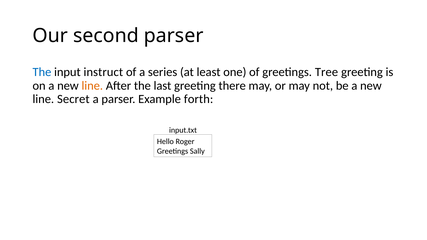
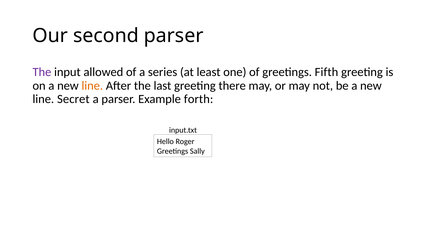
The at (42, 72) colour: blue -> purple
instruct: instruct -> allowed
Tree: Tree -> Fifth
